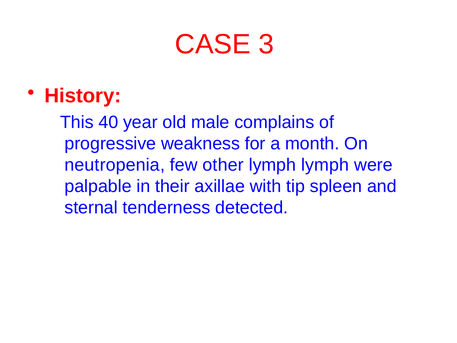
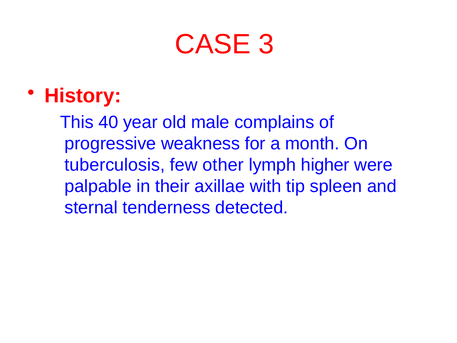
neutropenia: neutropenia -> tuberculosis
lymph lymph: lymph -> higher
